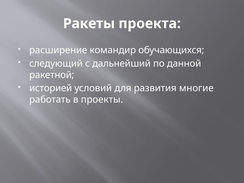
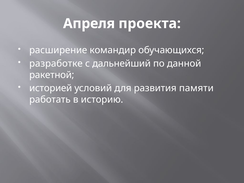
Ракеты: Ракеты -> Апреля
следующий: следующий -> разработке
многие: многие -> памяти
проекты: проекты -> историю
